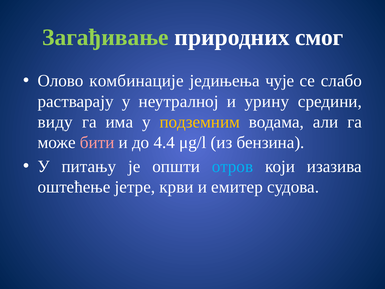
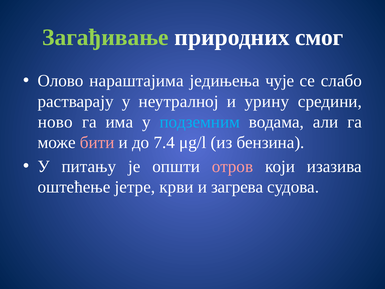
комбинације: комбинације -> нараштајима
виду: виду -> ново
подземним colour: yellow -> light blue
4.4: 4.4 -> 7.4
отров colour: light blue -> pink
емитер: емитер -> загрева
